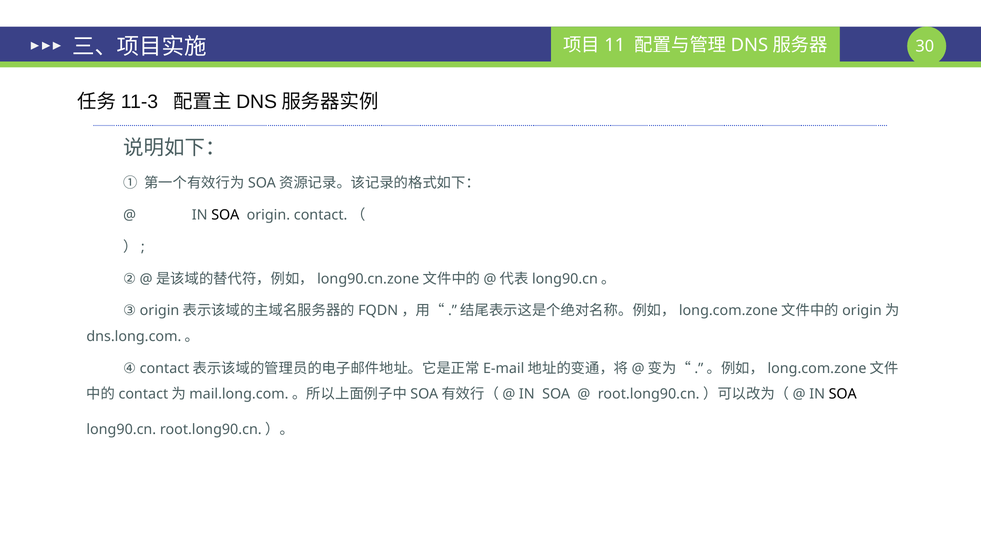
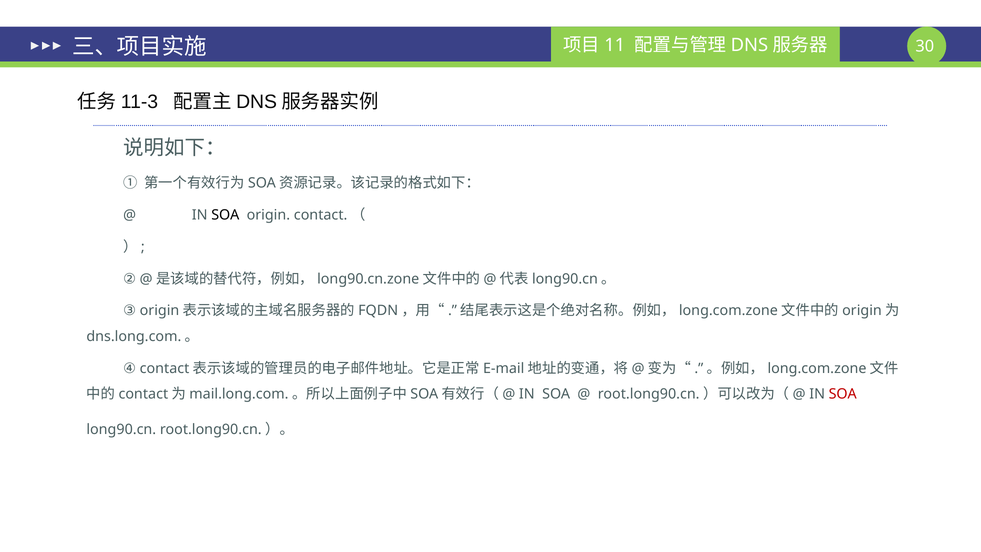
SOA at (843, 394) colour: black -> red
